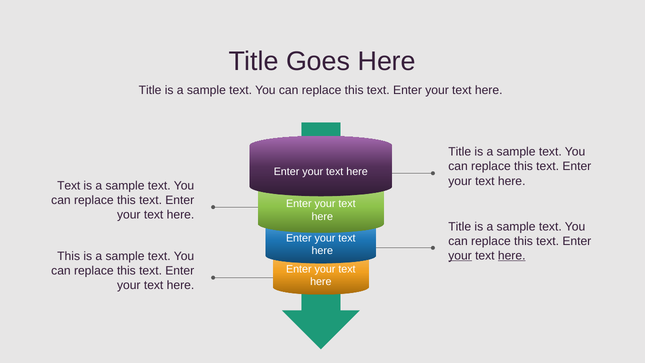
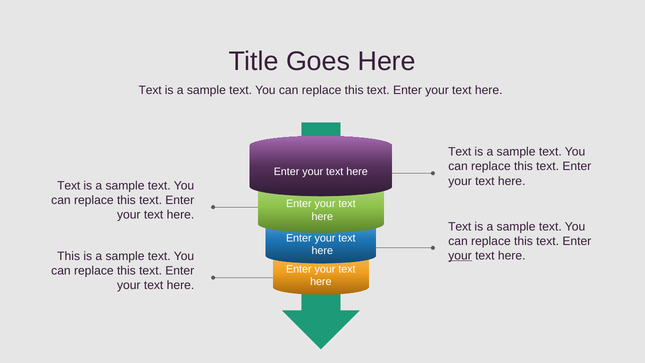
Title at (150, 90): Title -> Text
Title at (460, 152): Title -> Text
Title at (460, 226): Title -> Text
here at (512, 255) underline: present -> none
